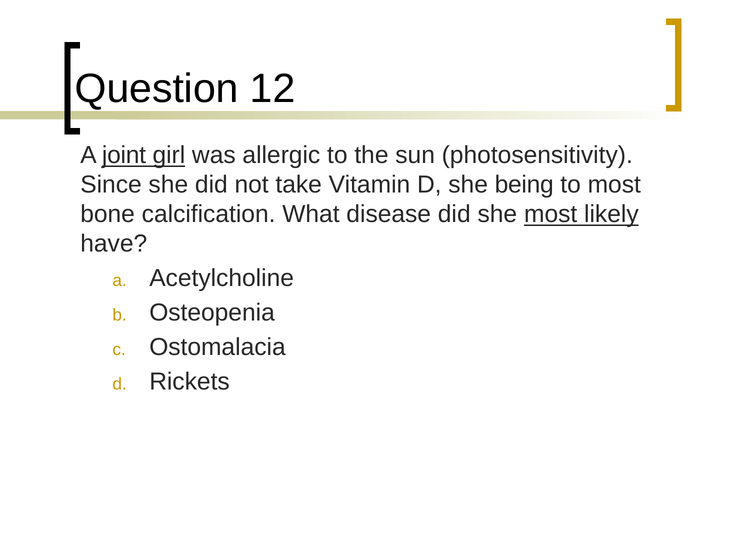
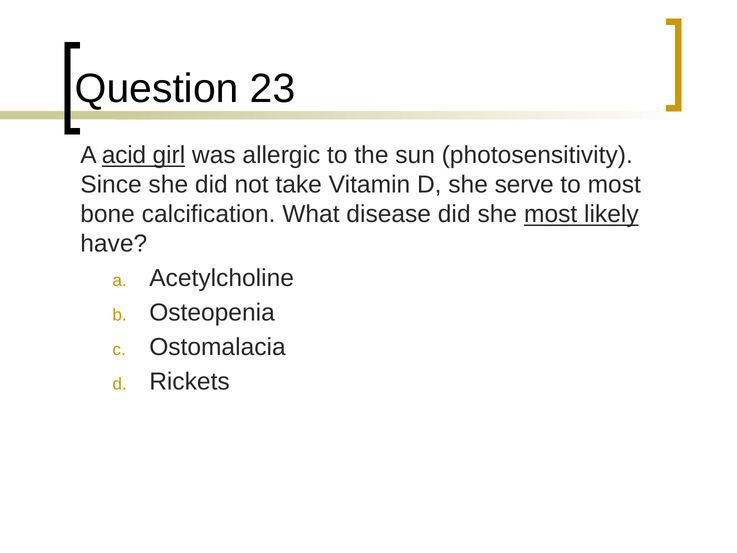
12: 12 -> 23
joint: joint -> acid
being: being -> serve
